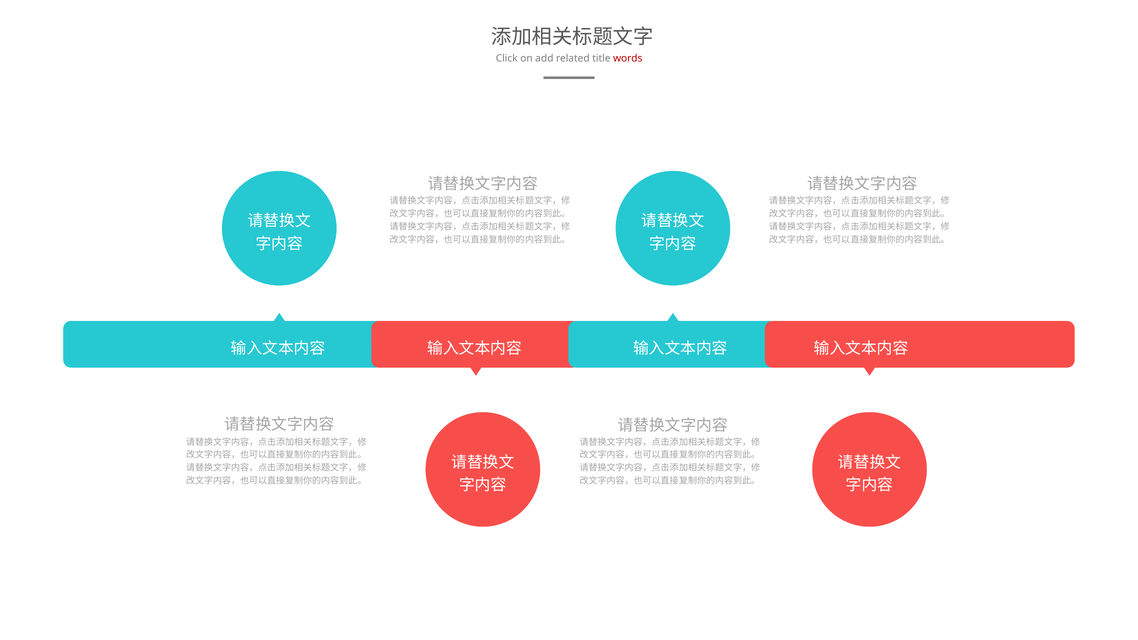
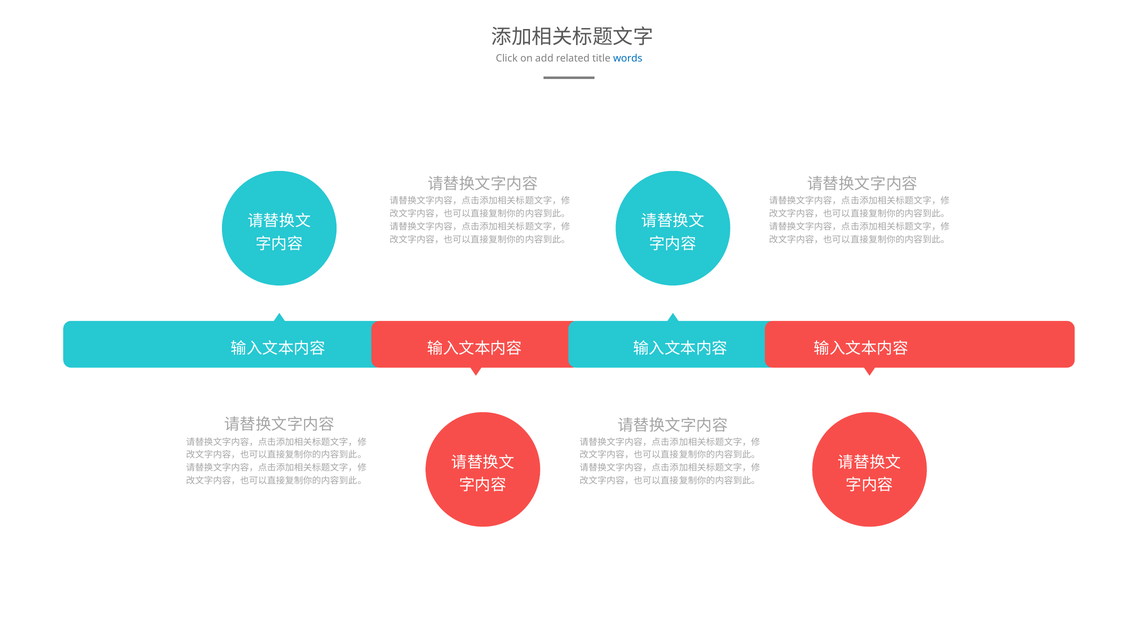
words colour: red -> blue
